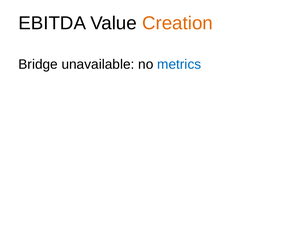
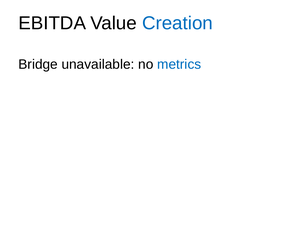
Creation colour: orange -> blue
